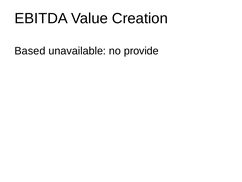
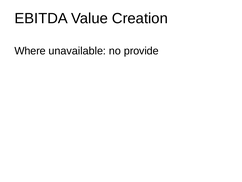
Based: Based -> Where
